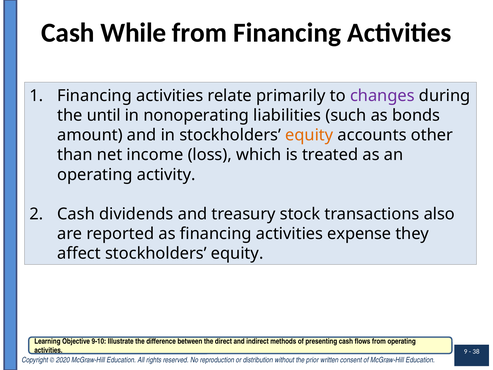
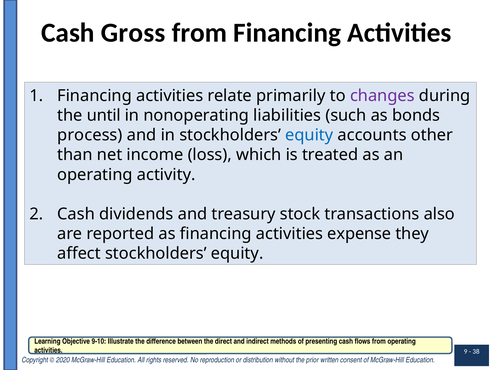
While: While -> Gross
amount: amount -> process
equity at (309, 135) colour: orange -> blue
